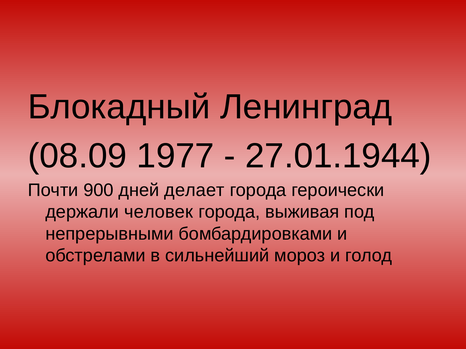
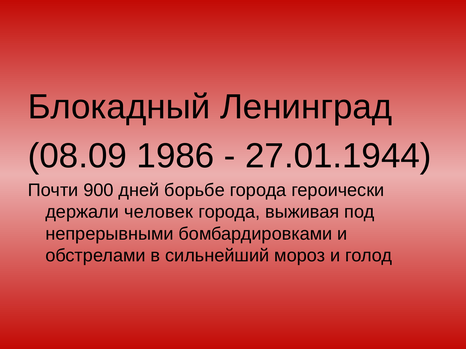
1977: 1977 -> 1986
делает: делает -> борьбе
